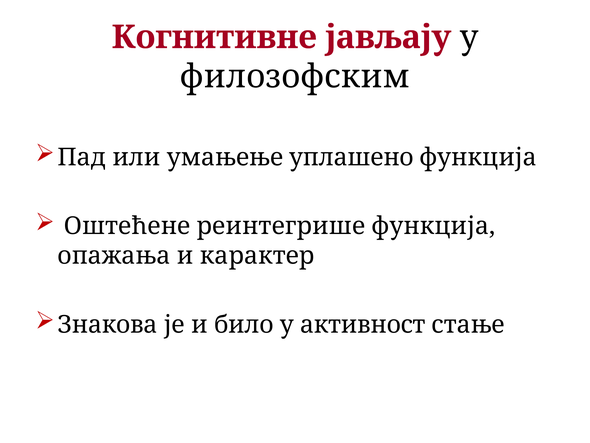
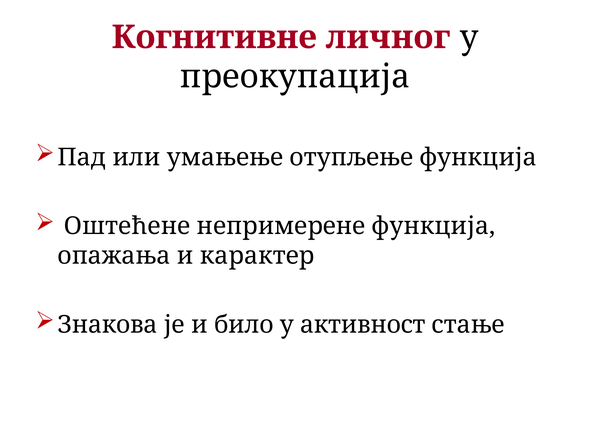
јављају: јављају -> личног
филозофским: филозофским -> преокупација
уплашено: уплашено -> отупљење
реинтегрише: реинтегрише -> непримерене
